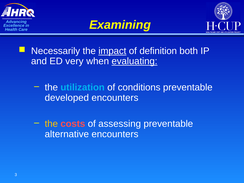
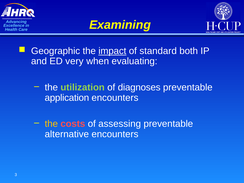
Necessarily: Necessarily -> Geographic
definition: definition -> standard
evaluating underline: present -> none
utilization colour: light blue -> light green
conditions: conditions -> diagnoses
developed: developed -> application
